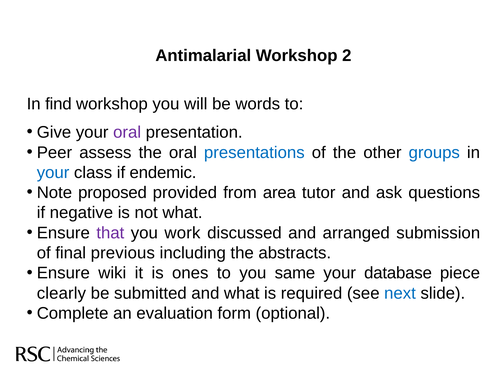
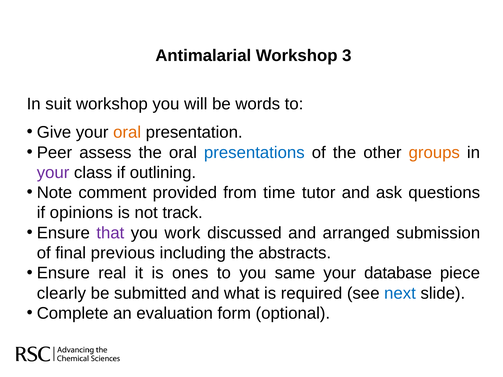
2: 2 -> 3
find: find -> suit
oral at (127, 132) colour: purple -> orange
groups colour: blue -> orange
your at (53, 173) colour: blue -> purple
endemic: endemic -> outlining
proposed: proposed -> comment
area: area -> time
negative: negative -> opinions
not what: what -> track
wiki: wiki -> real
